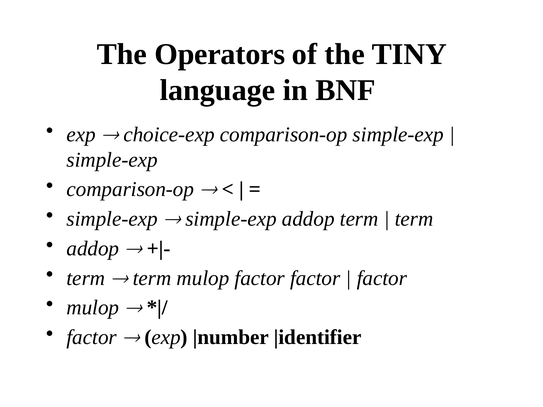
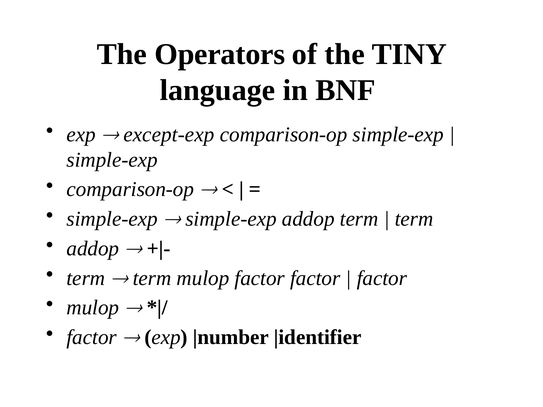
choice-exp: choice-exp -> except-exp
